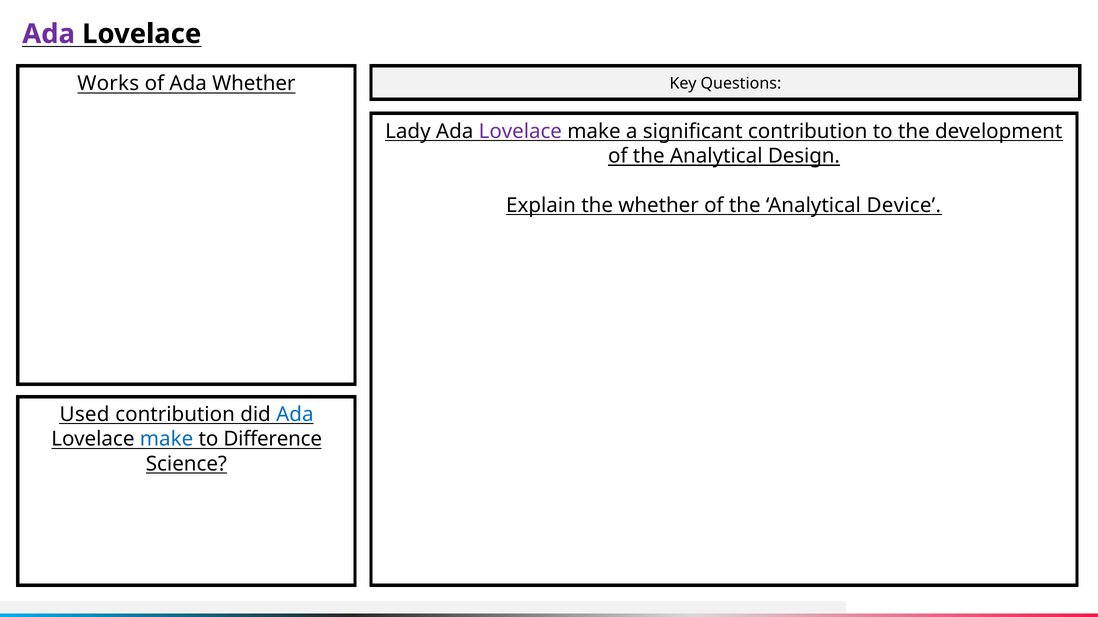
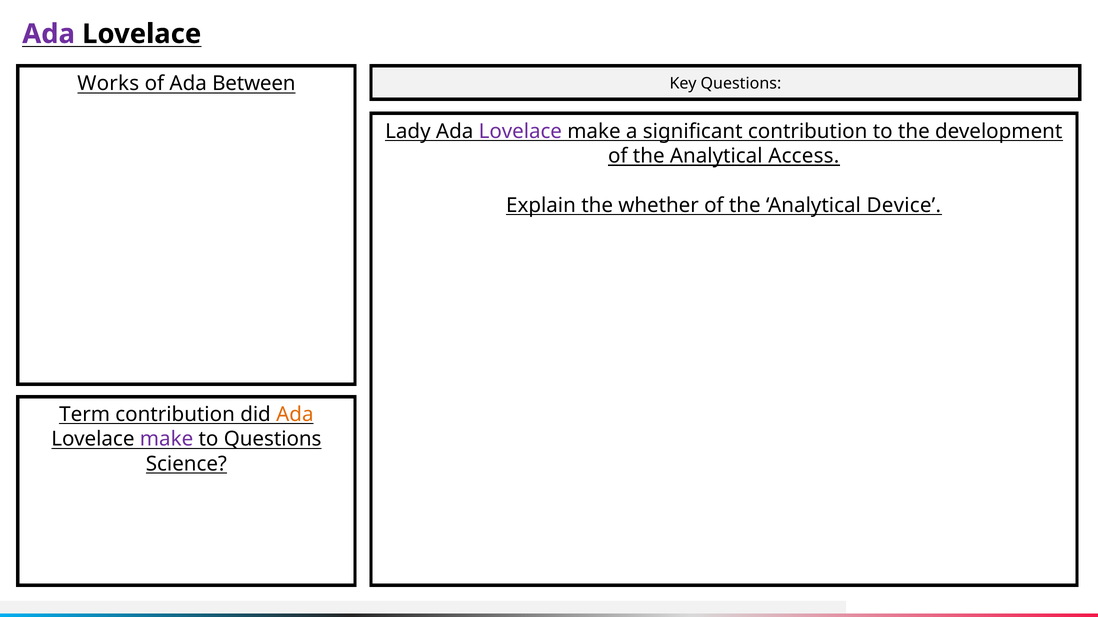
Ada Whether: Whether -> Between
Design: Design -> Access
Used: Used -> Term
Ada at (295, 415) colour: blue -> orange
make at (167, 440) colour: blue -> purple
to Difference: Difference -> Questions
